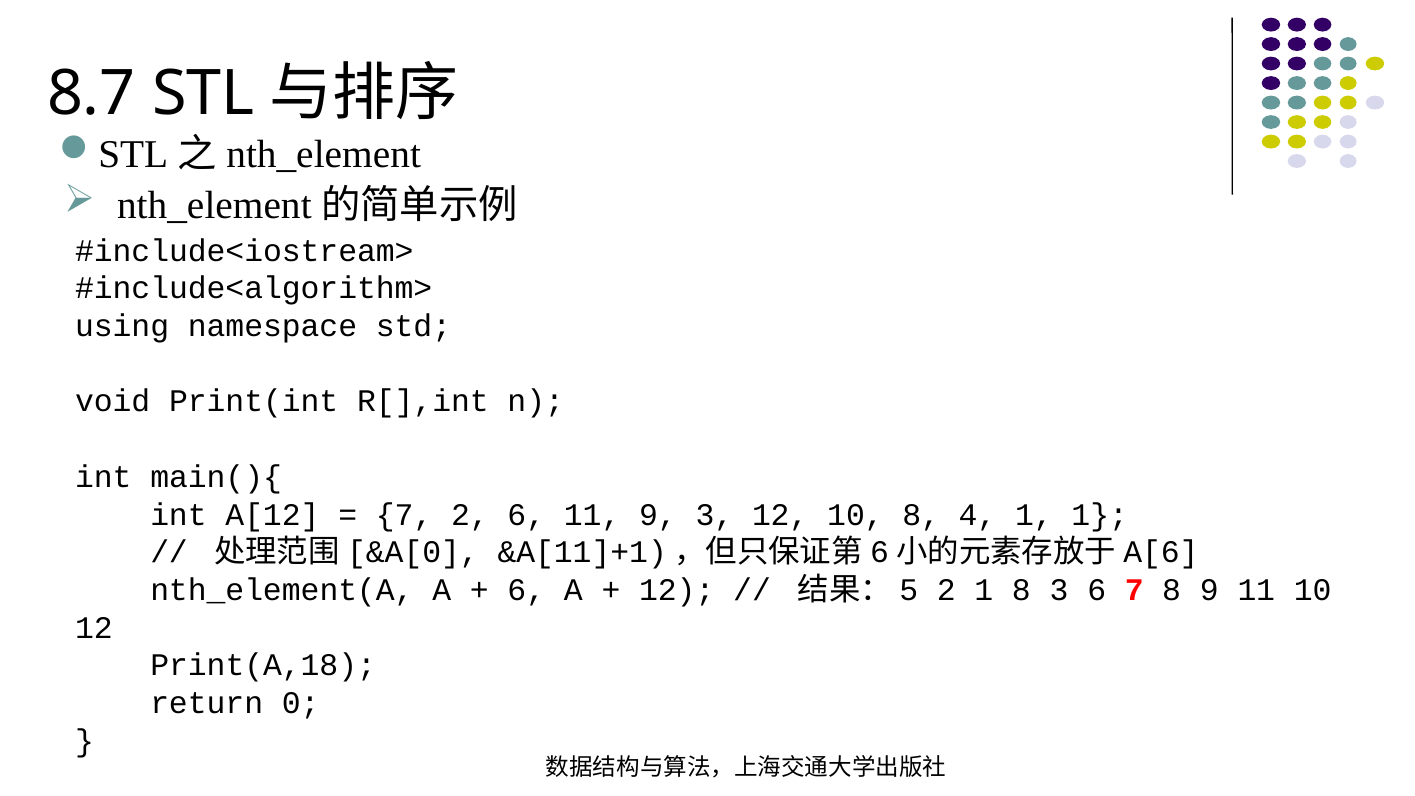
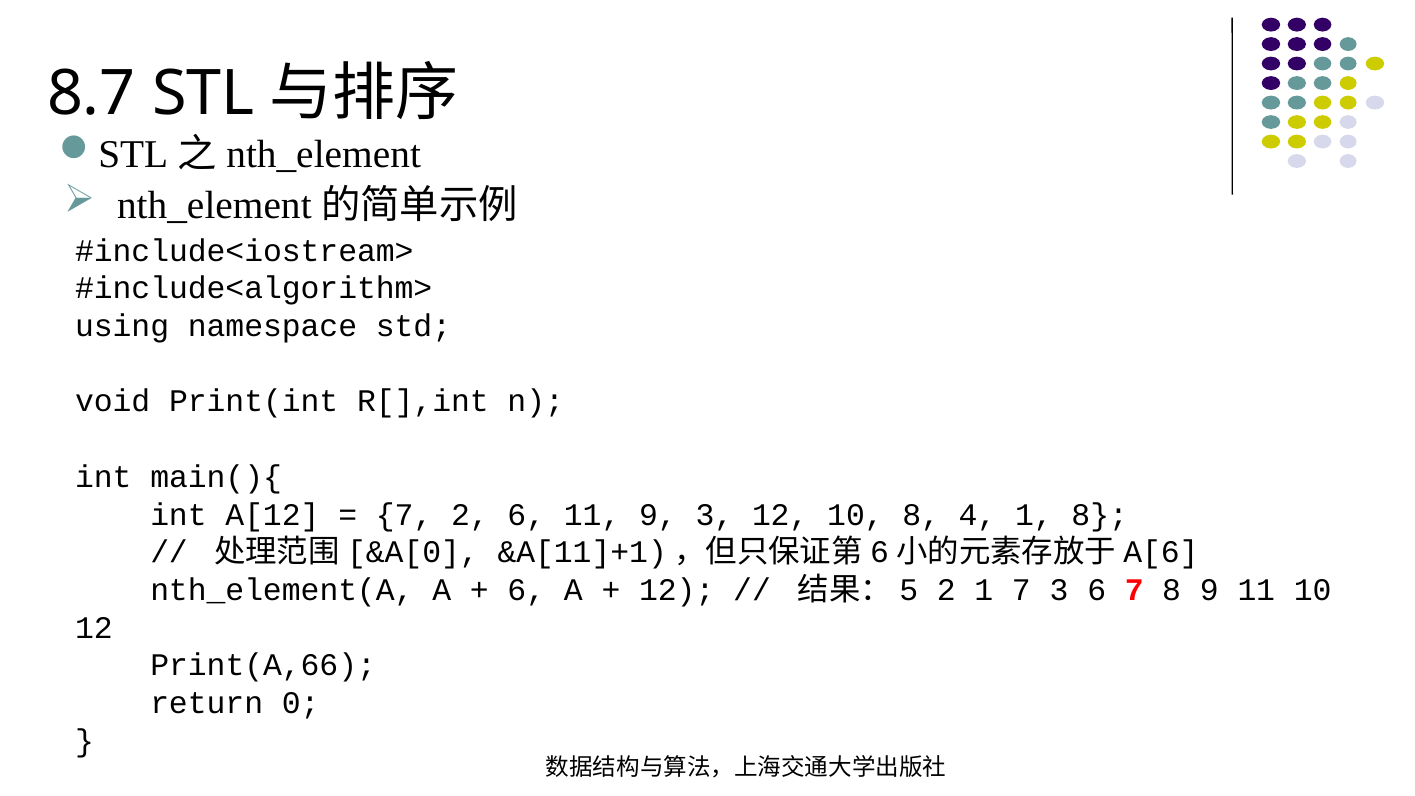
1 1: 1 -> 8
1 8: 8 -> 7
Print(A,18: Print(A,18 -> Print(A,66
